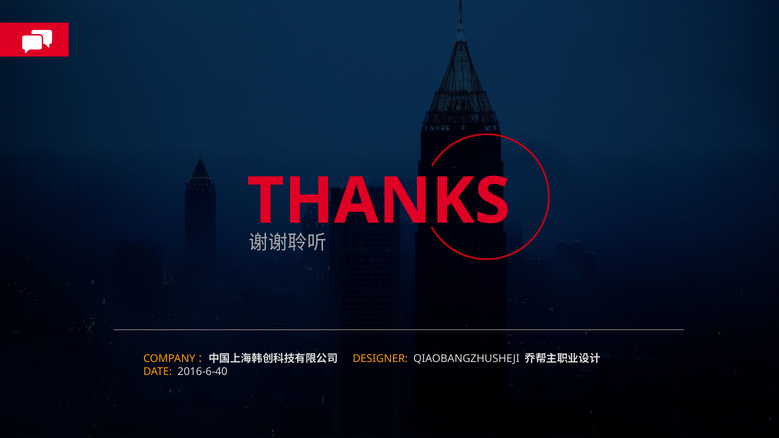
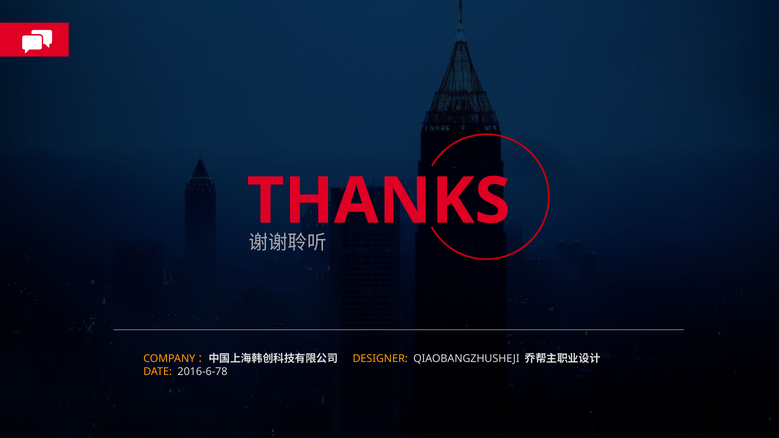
2016-6-40: 2016-6-40 -> 2016-6-78
